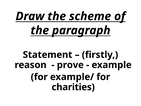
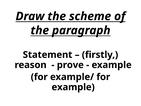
charities at (73, 87): charities -> example
